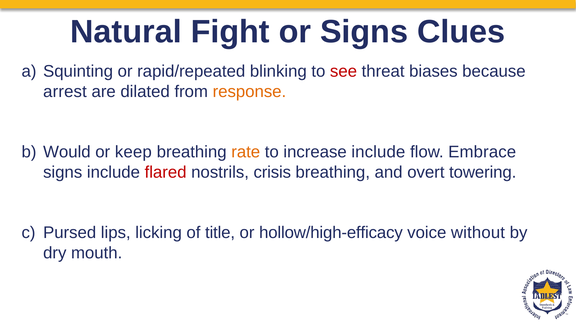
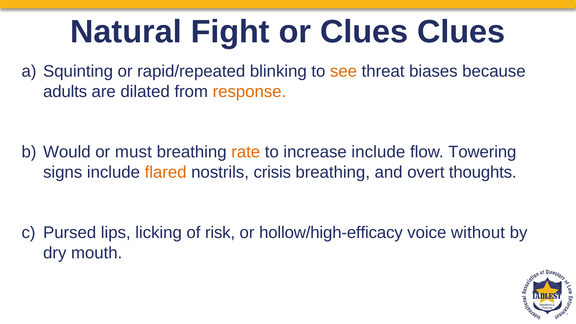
or Signs: Signs -> Clues
see colour: red -> orange
arrest: arrest -> adults
keep: keep -> must
Embrace: Embrace -> Towering
flared colour: red -> orange
towering: towering -> thoughts
title: title -> risk
